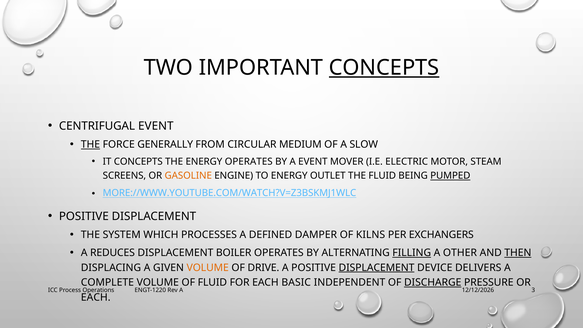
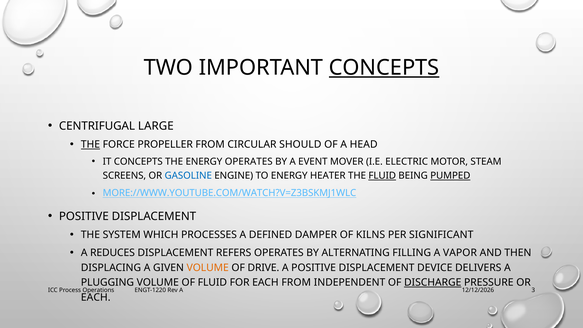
CENTRIFUGAL EVENT: EVENT -> LARGE
GENERALLY: GENERALLY -> PROPELLER
MEDIUM: MEDIUM -> SHOULD
SLOW: SLOW -> HEAD
GASOLINE colour: orange -> blue
OUTLET: OUTLET -> HEATER
FLUID at (382, 176) underline: none -> present
EXCHANGERS: EXCHANGERS -> SIGNIFICANT
BOILER: BOILER -> REFERS
FILLING underline: present -> none
OTHER: OTHER -> VAPOR
THEN underline: present -> none
DISPLACEMENT at (377, 268) underline: present -> none
COMPLETE: COMPLETE -> PLUGGING
EACH BASIC: BASIC -> FROM
